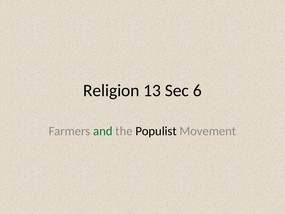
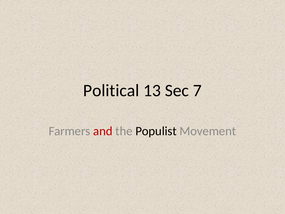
Religion: Religion -> Political
6: 6 -> 7
and colour: green -> red
